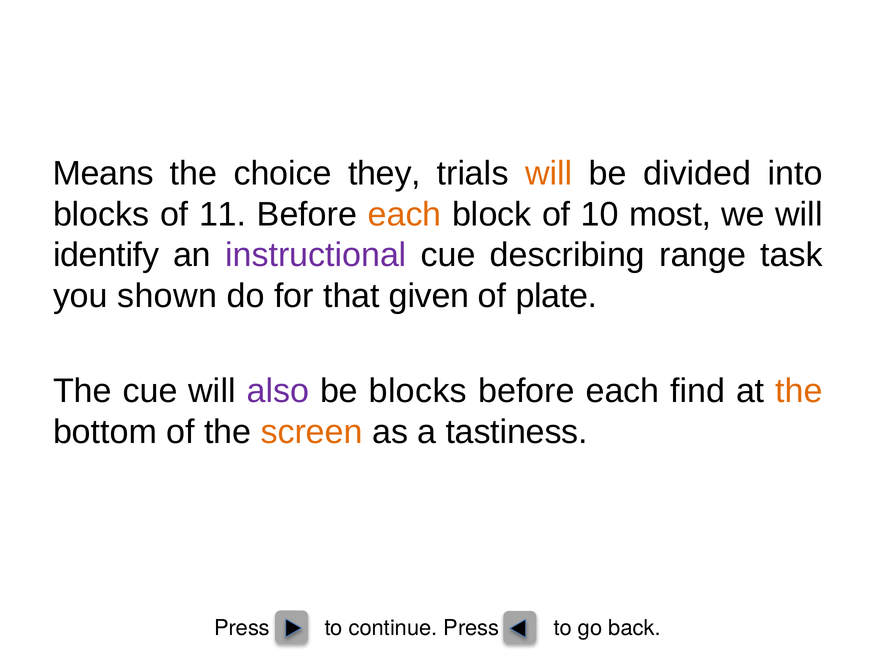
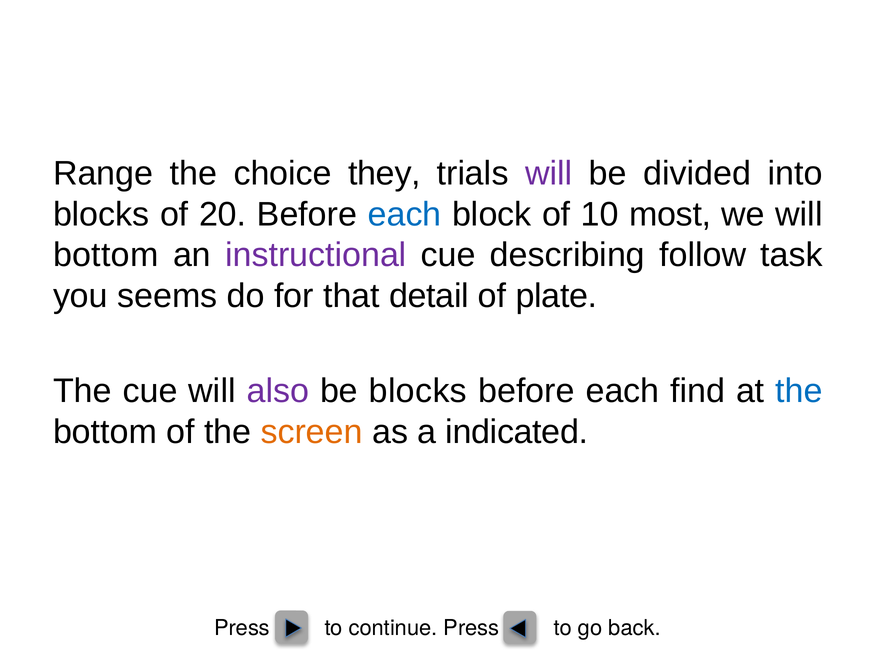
Means: Means -> Range
will at (549, 174) colour: orange -> purple
11: 11 -> 20
each at (405, 214) colour: orange -> blue
identify at (106, 255): identify -> bottom
range: range -> follow
shown: shown -> seems
given: given -> detail
the at (799, 391) colour: orange -> blue
tastiness: tastiness -> indicated
